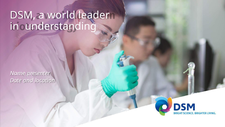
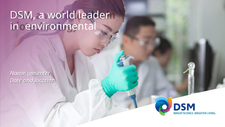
understanding: understanding -> environmental
